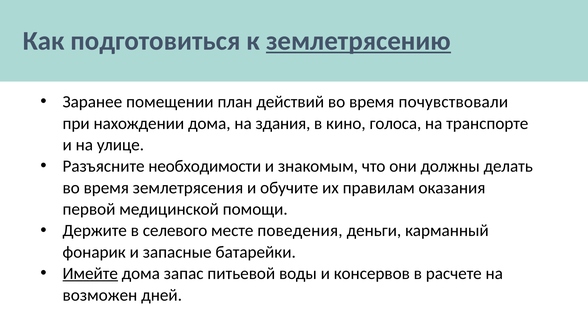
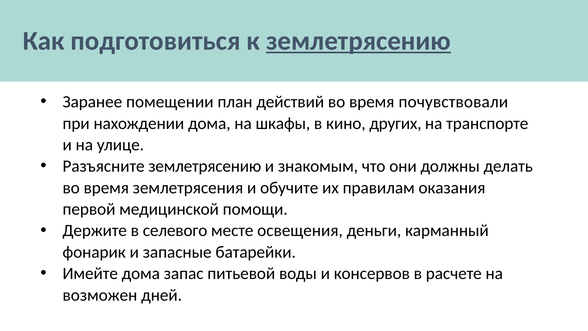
здания: здания -> шкафы
голоса: голоса -> других
Разъясните необходимости: необходимости -> землетрясению
поведения: поведения -> освещения
Имейте underline: present -> none
